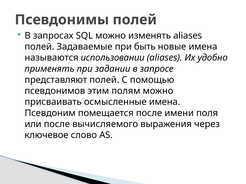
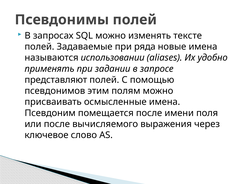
изменять aliases: aliases -> тексте
быть: быть -> ряда
